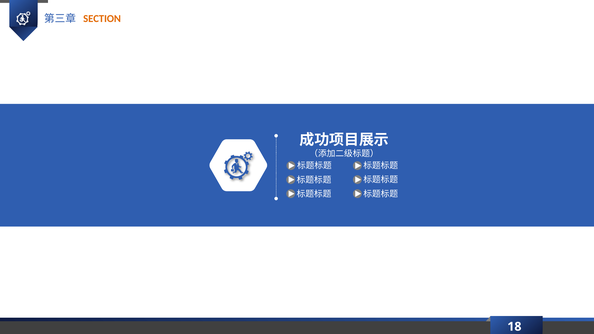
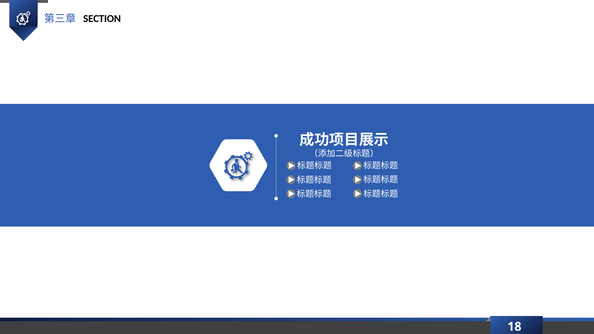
SECTION colour: orange -> black
